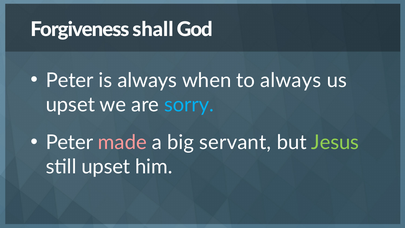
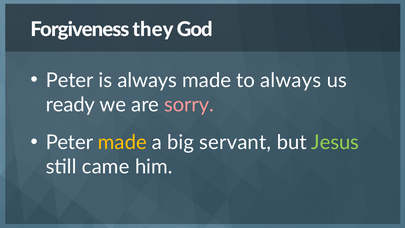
shall: shall -> they
always when: when -> made
upset at (70, 105): upset -> ready
sorry colour: light blue -> pink
made at (122, 142) colour: pink -> yellow
still upset: upset -> came
